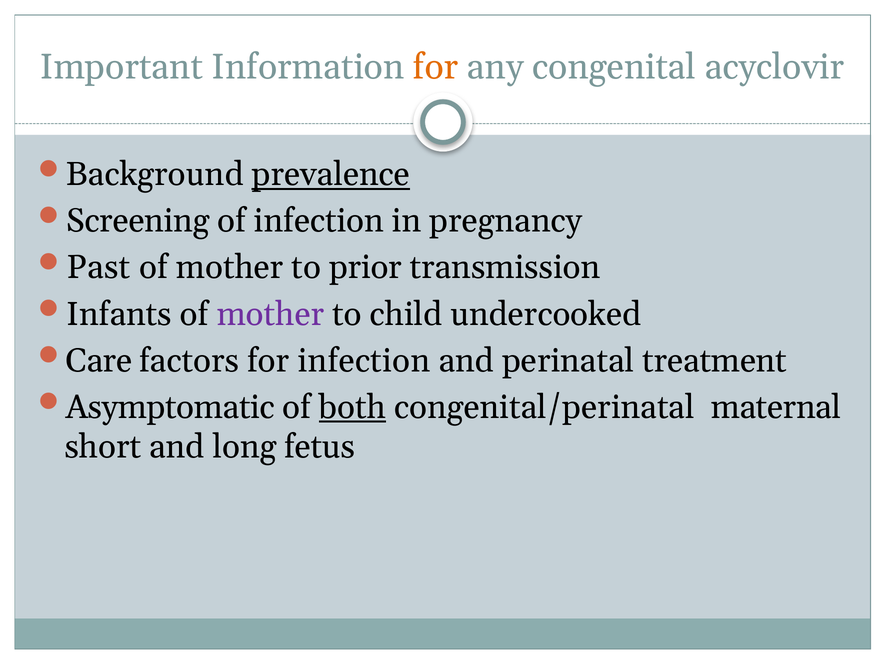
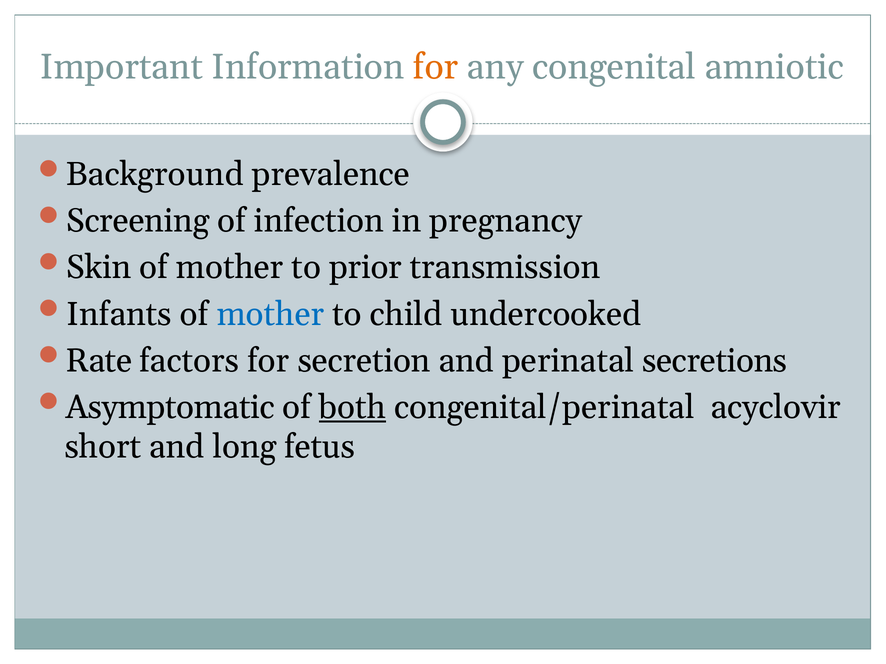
acyclovir: acyclovir -> amniotic
prevalence underline: present -> none
Past: Past -> Skin
mother at (270, 314) colour: purple -> blue
Care: Care -> Rate
for infection: infection -> secretion
treatment: treatment -> secretions
maternal: maternal -> acyclovir
